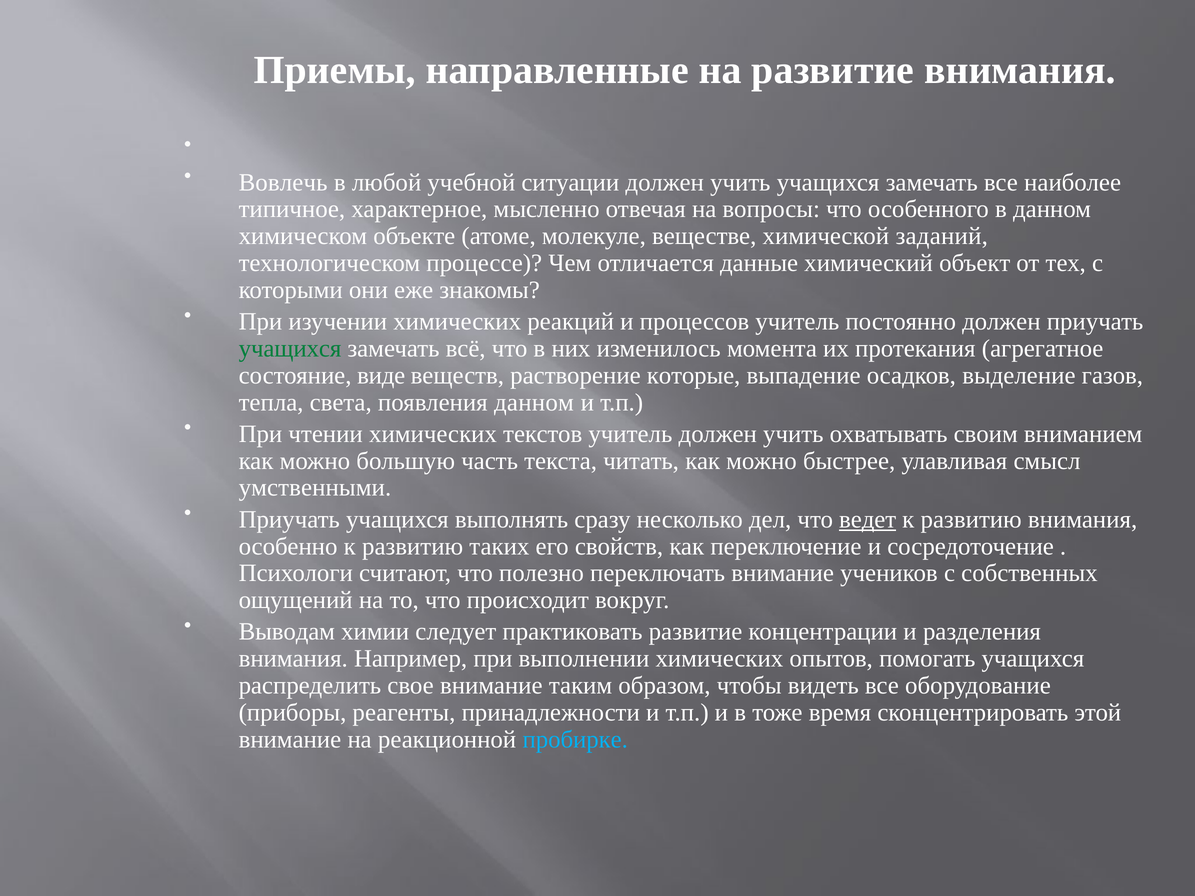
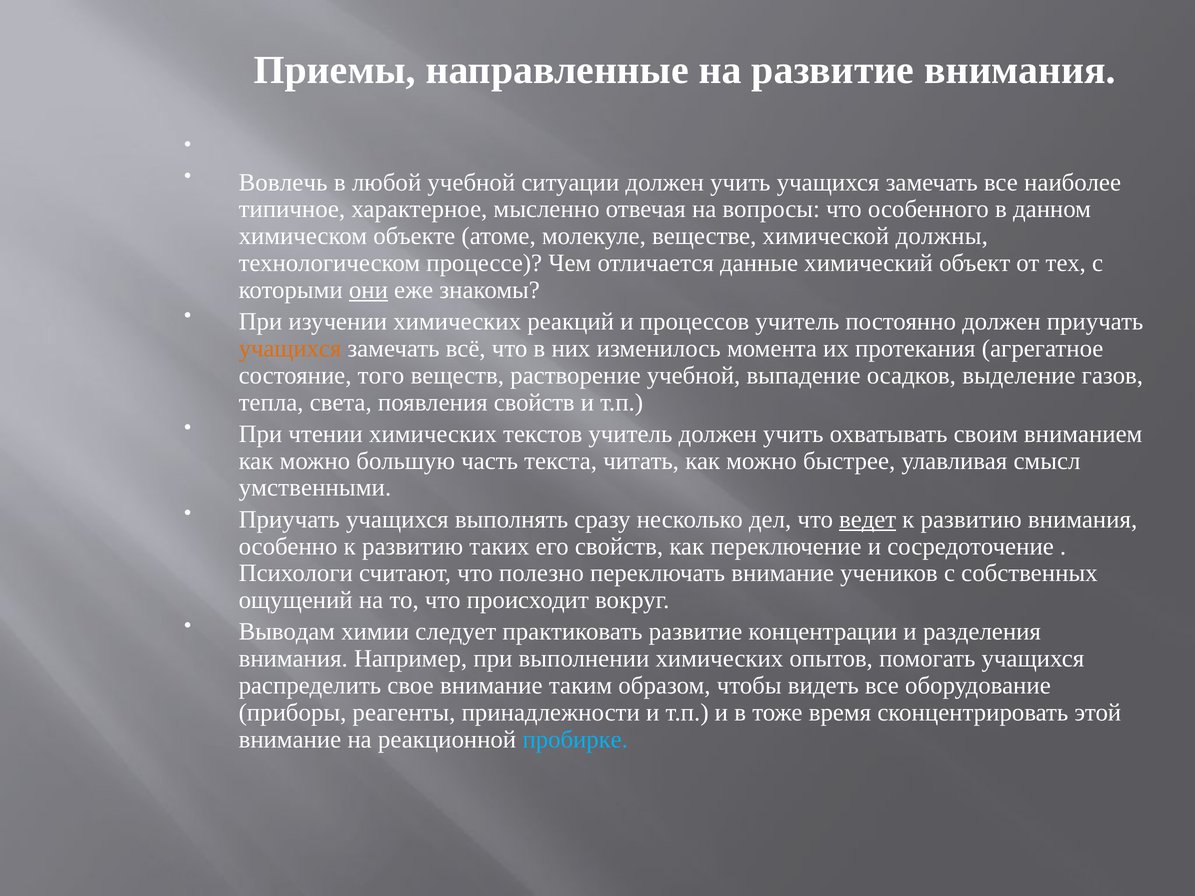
заданий: заданий -> должны
они underline: none -> present
учащихся at (290, 349) colour: green -> orange
виде: виде -> того
растворение которые: которые -> учебной
появления данном: данном -> свойств
